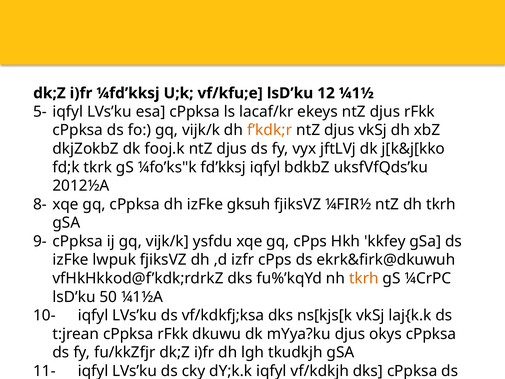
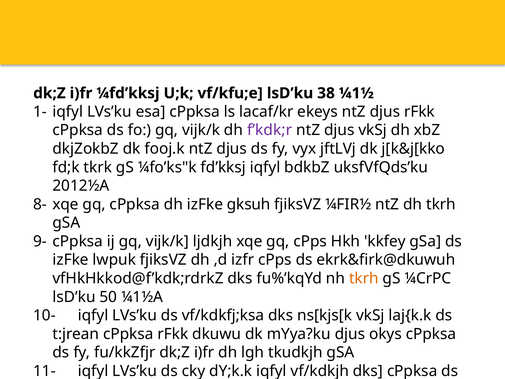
12: 12 -> 38
5-: 5- -> 1-
f’kdk;r colour: orange -> purple
ysfdu: ysfdu -> ljdkjh
